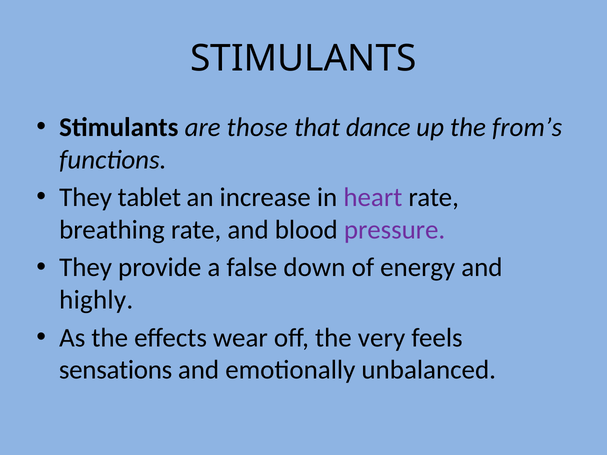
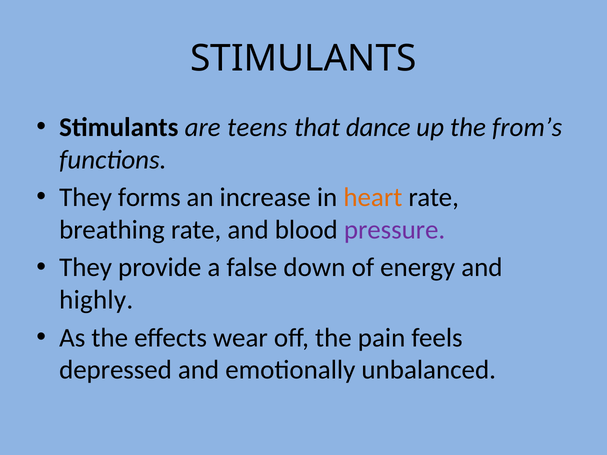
those: those -> teens
tablet: tablet -> forms
heart colour: purple -> orange
very: very -> pain
sensations: sensations -> depressed
